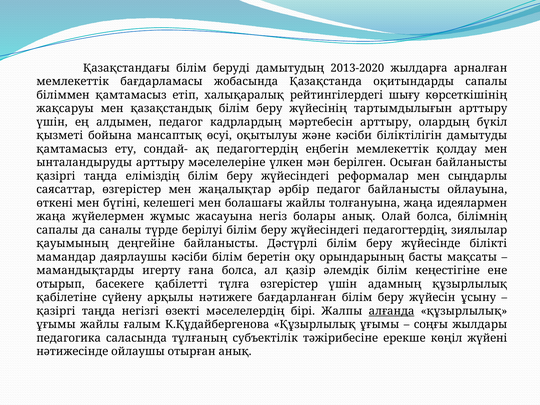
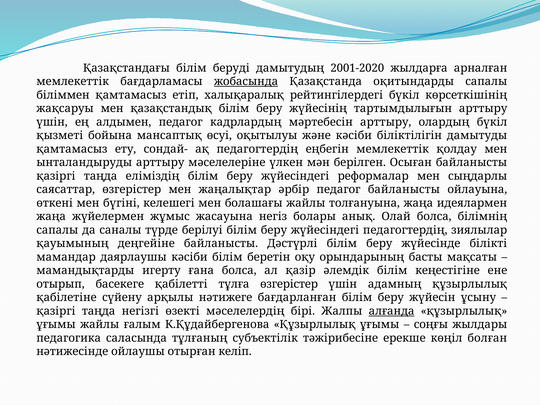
2013-2020: 2013-2020 -> 2001-2020
жобасында underline: none -> present
рейтингілердегі шығу: шығу -> бүкіл
жүйені: жүйені -> болған
отырған анық: анық -> келіп
